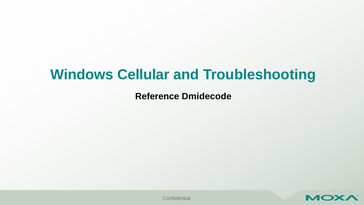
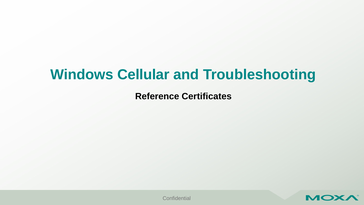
Dmidecode: Dmidecode -> Certificates
